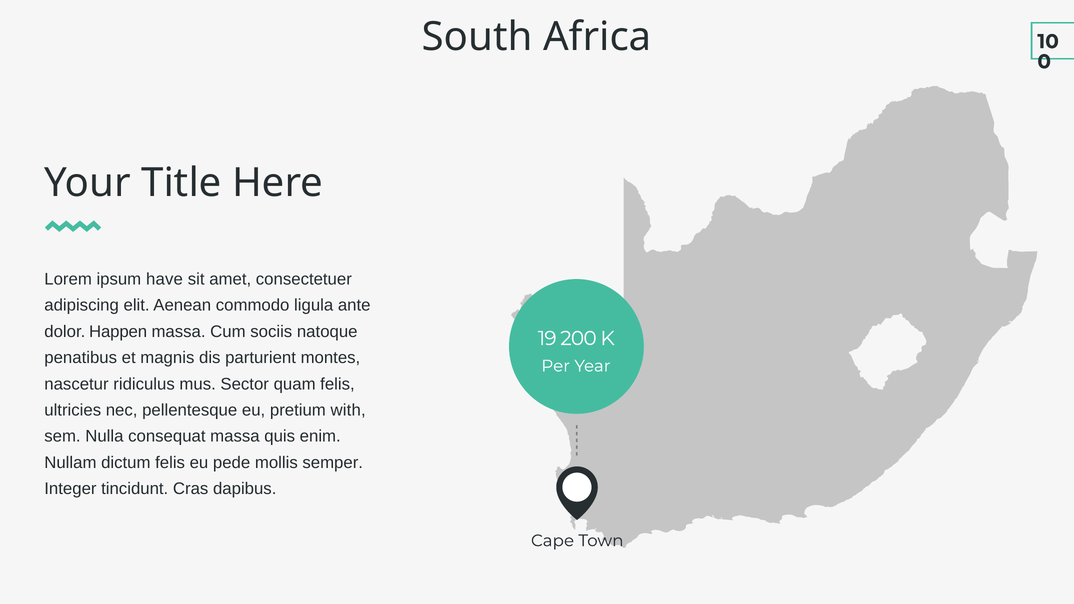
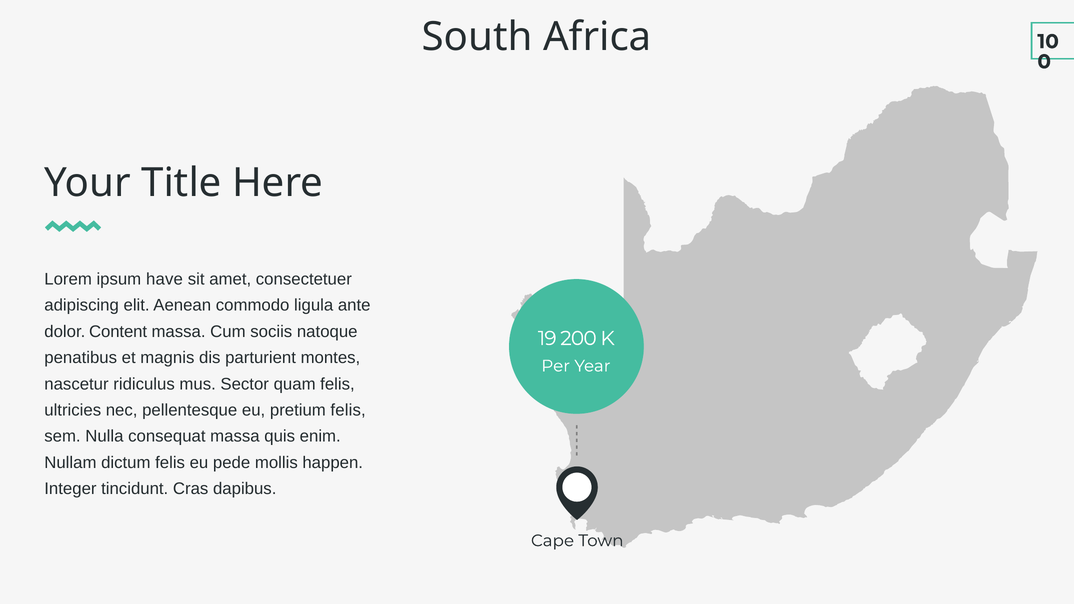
Happen: Happen -> Content
pretium with: with -> felis
semper: semper -> happen
